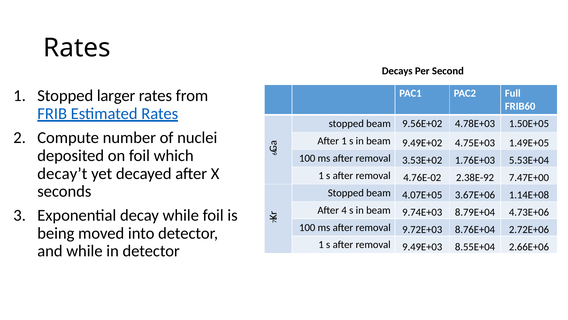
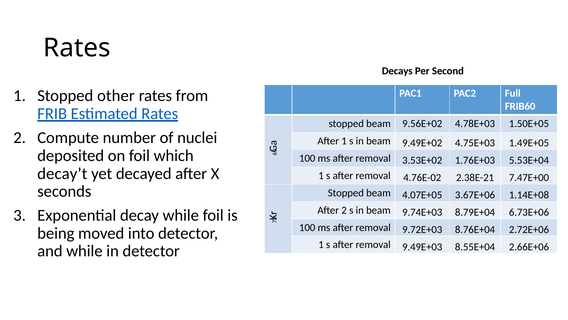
larger: larger -> other
2.38E-92: 2.38E-92 -> 2.38E-21
After 4: 4 -> 2
4.73E+06: 4.73E+06 -> 6.73E+06
